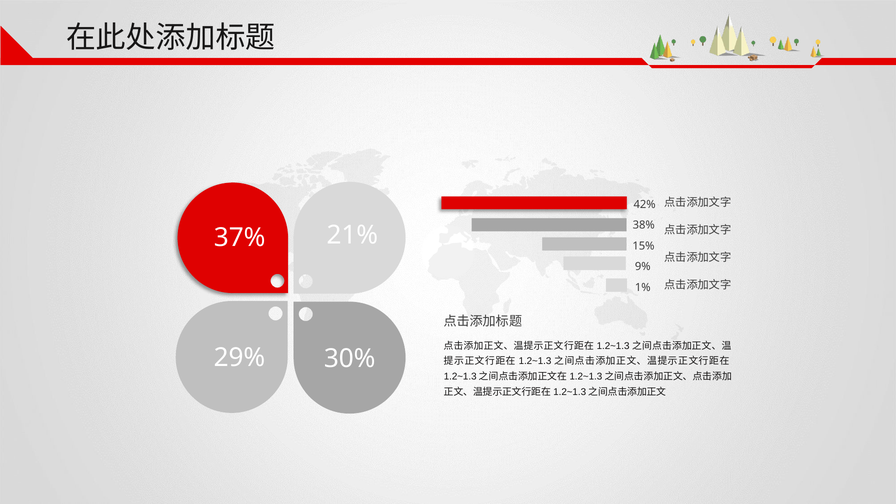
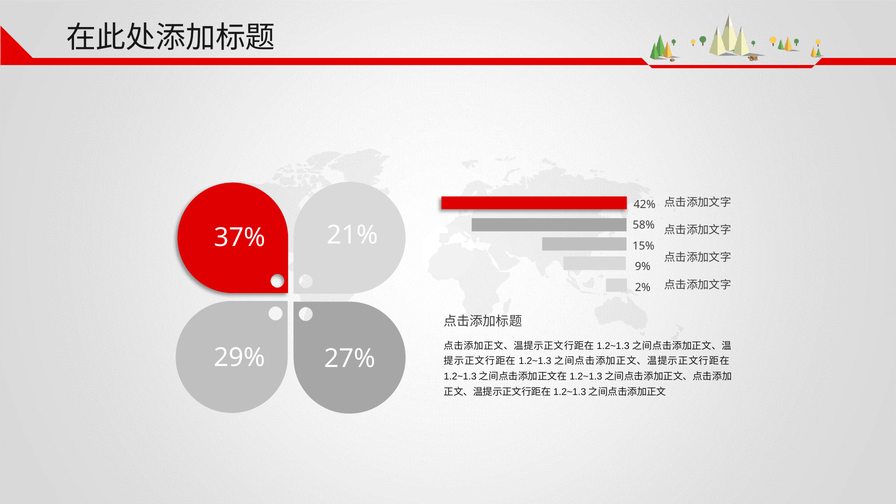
38%: 38% -> 58%
1%: 1% -> 2%
30%: 30% -> 27%
